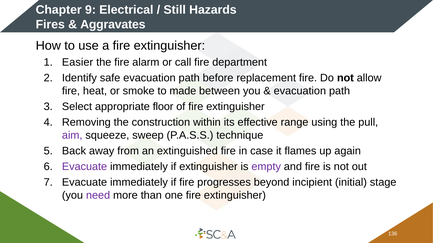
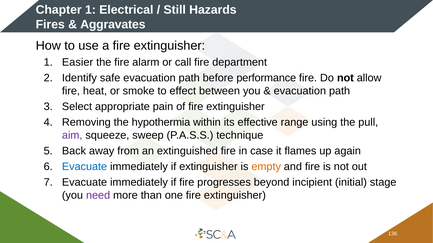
Chapter 9: 9 -> 1
replacement: replacement -> performance
made: made -> effect
floor: floor -> pain
construction: construction -> hypothermia
Evacuate at (85, 167) colour: purple -> blue
empty colour: purple -> orange
